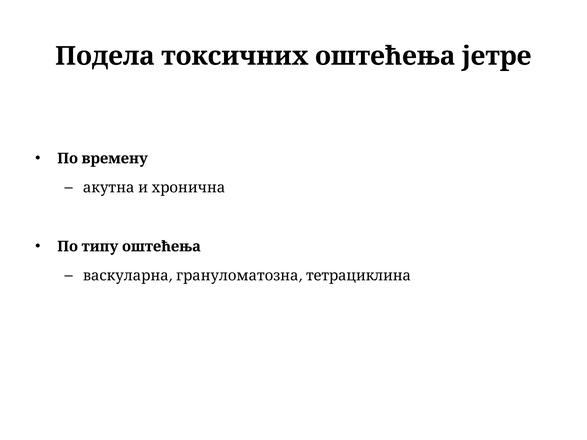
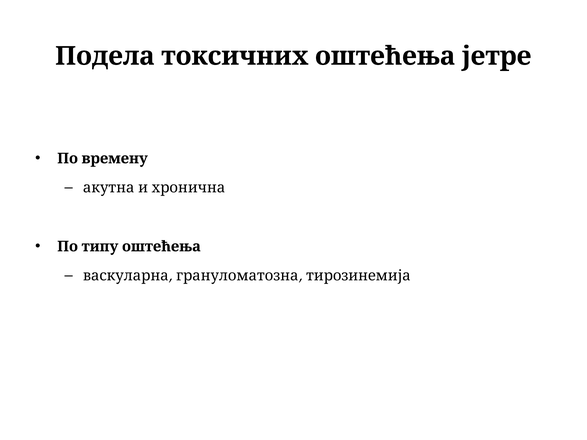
тетрациклина: тетрациклина -> тирозинемија
